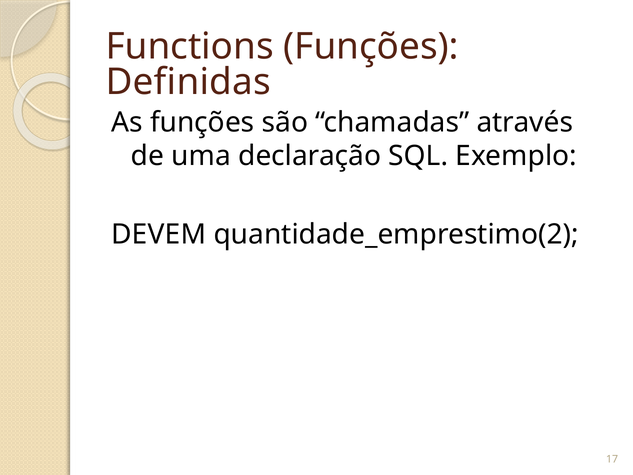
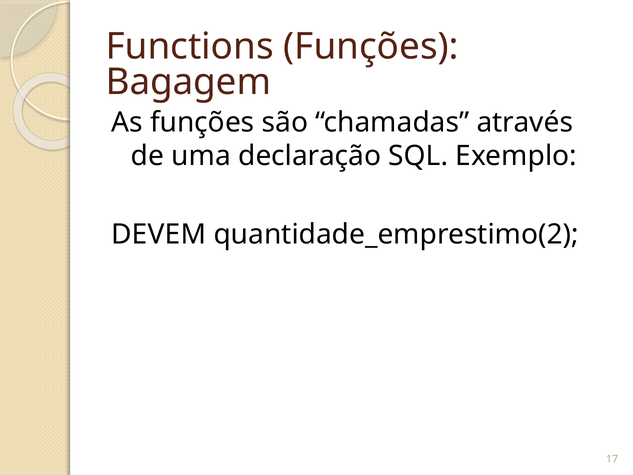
Definidas: Definidas -> Bagagem
